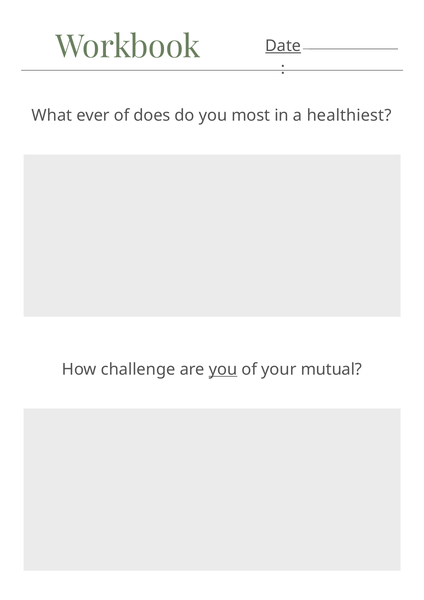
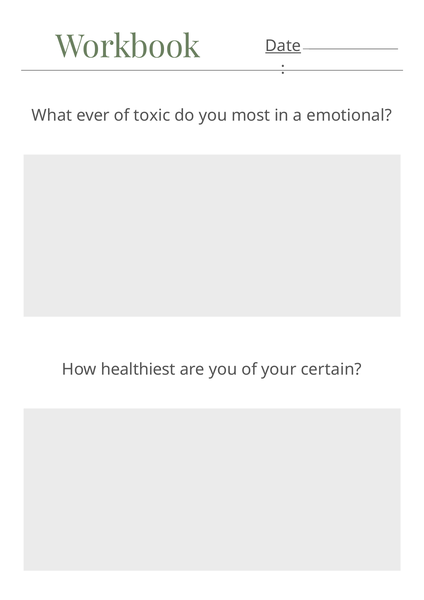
does: does -> toxic
healthiest: healthiest -> emotional
challenge: challenge -> healthiest
you at (223, 369) underline: present -> none
mutual: mutual -> certain
